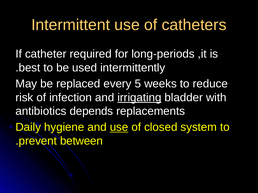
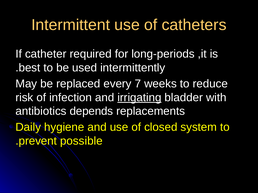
5: 5 -> 7
use at (119, 128) underline: present -> none
between: between -> possible
